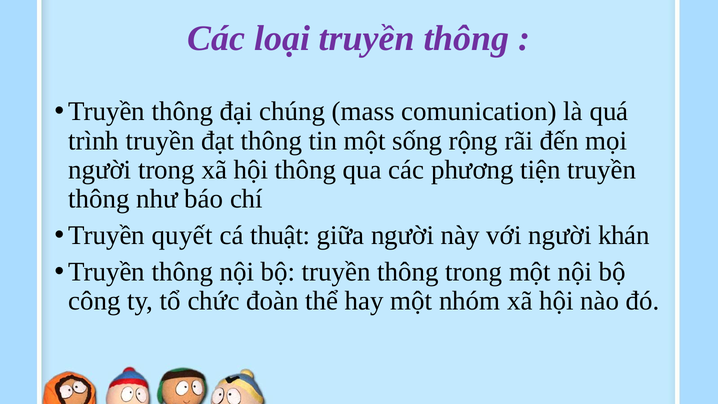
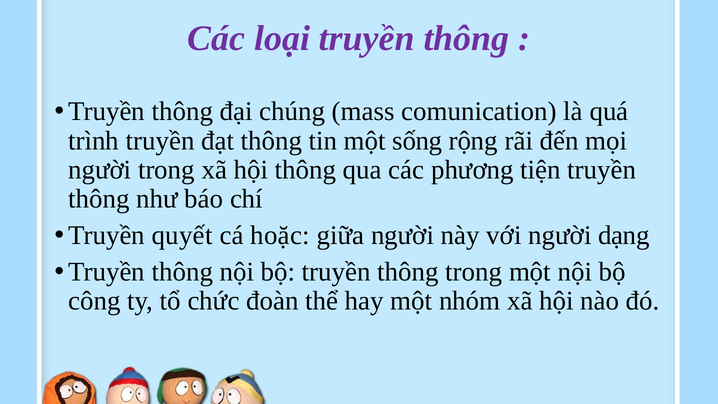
thuật: thuật -> hoặc
khán: khán -> dạng
